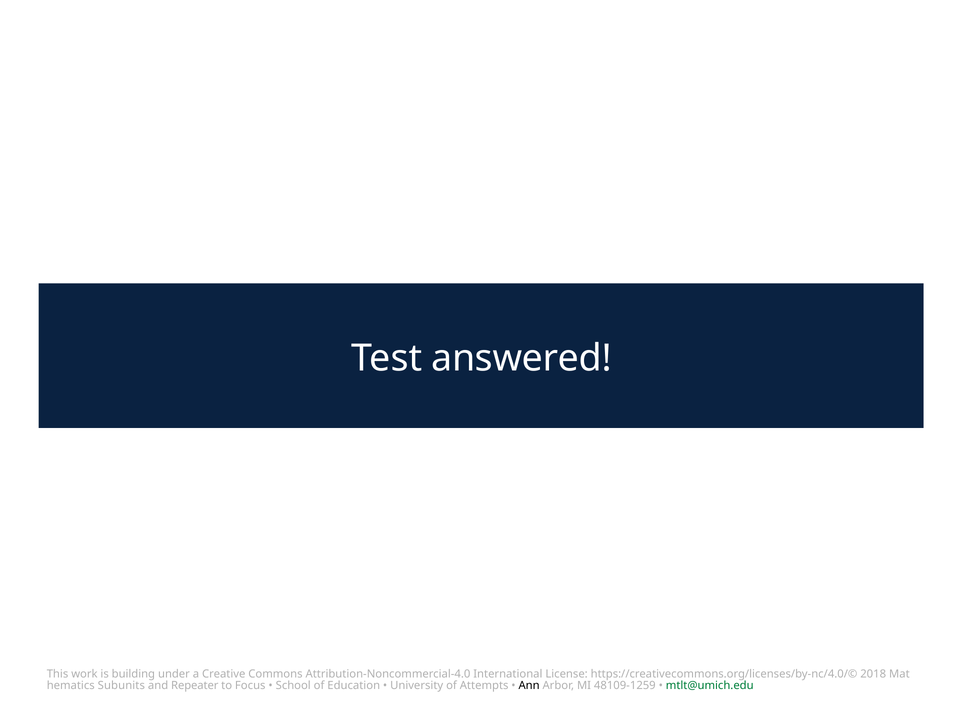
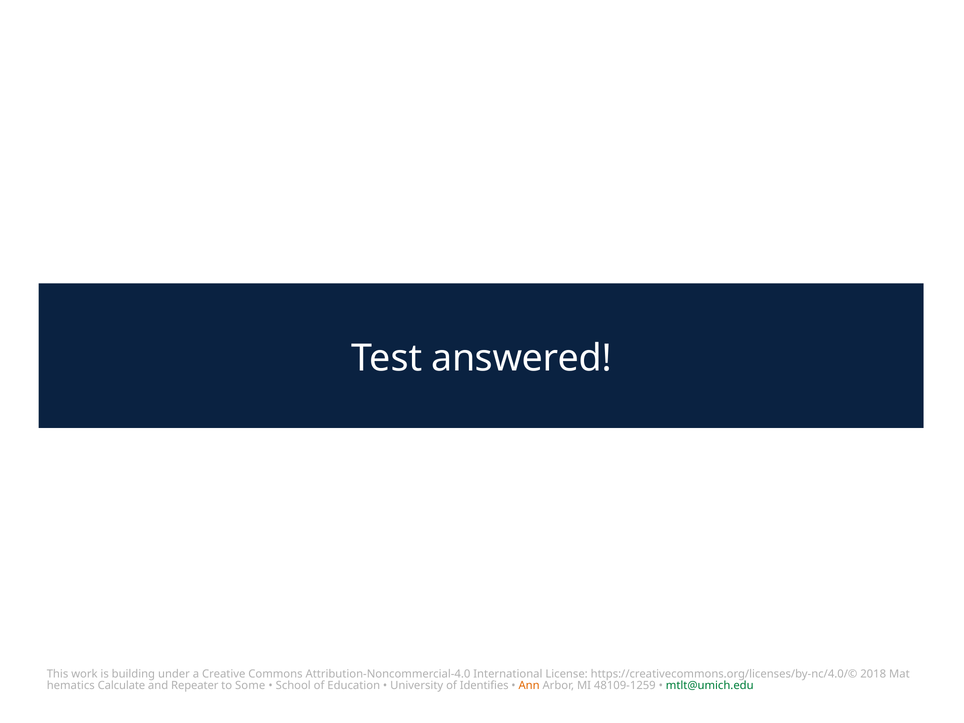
Subunits: Subunits -> Calculate
Focus: Focus -> Some
Attempts: Attempts -> Identifies
Ann colour: black -> orange
